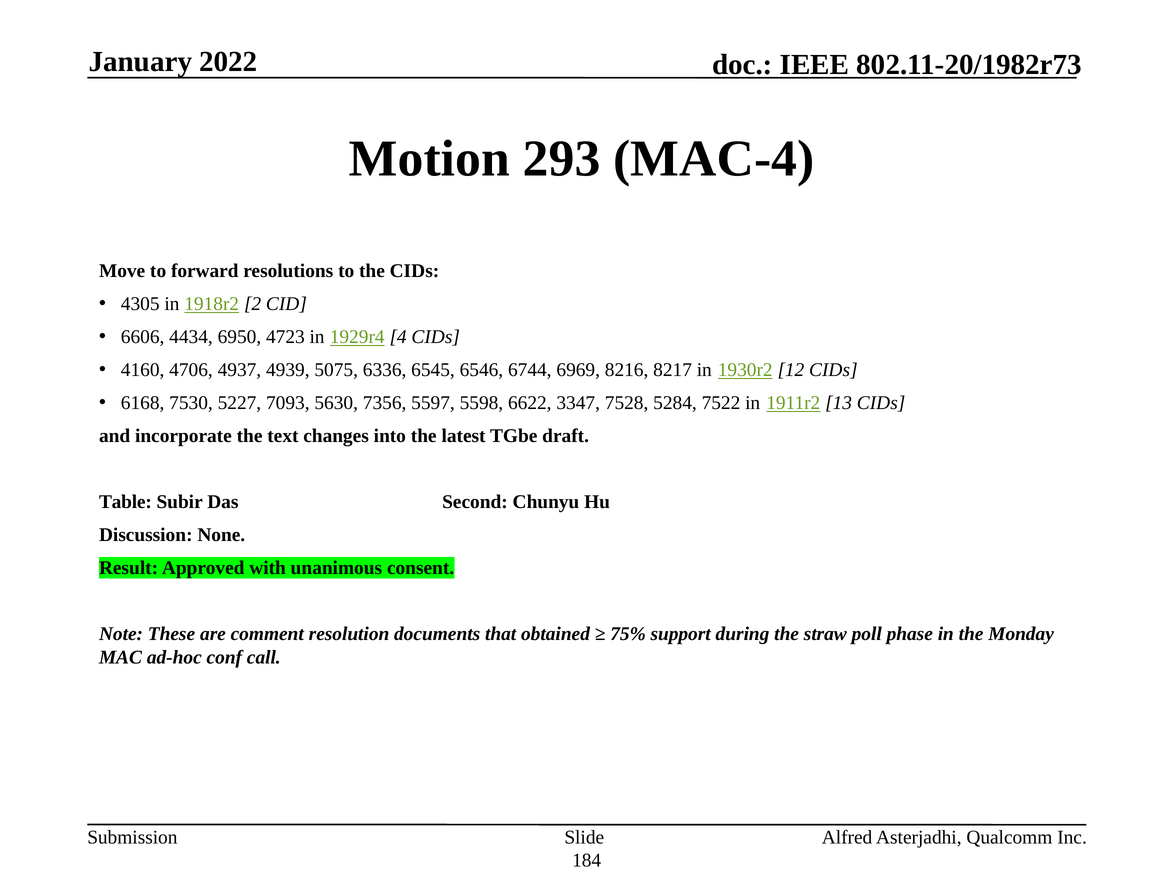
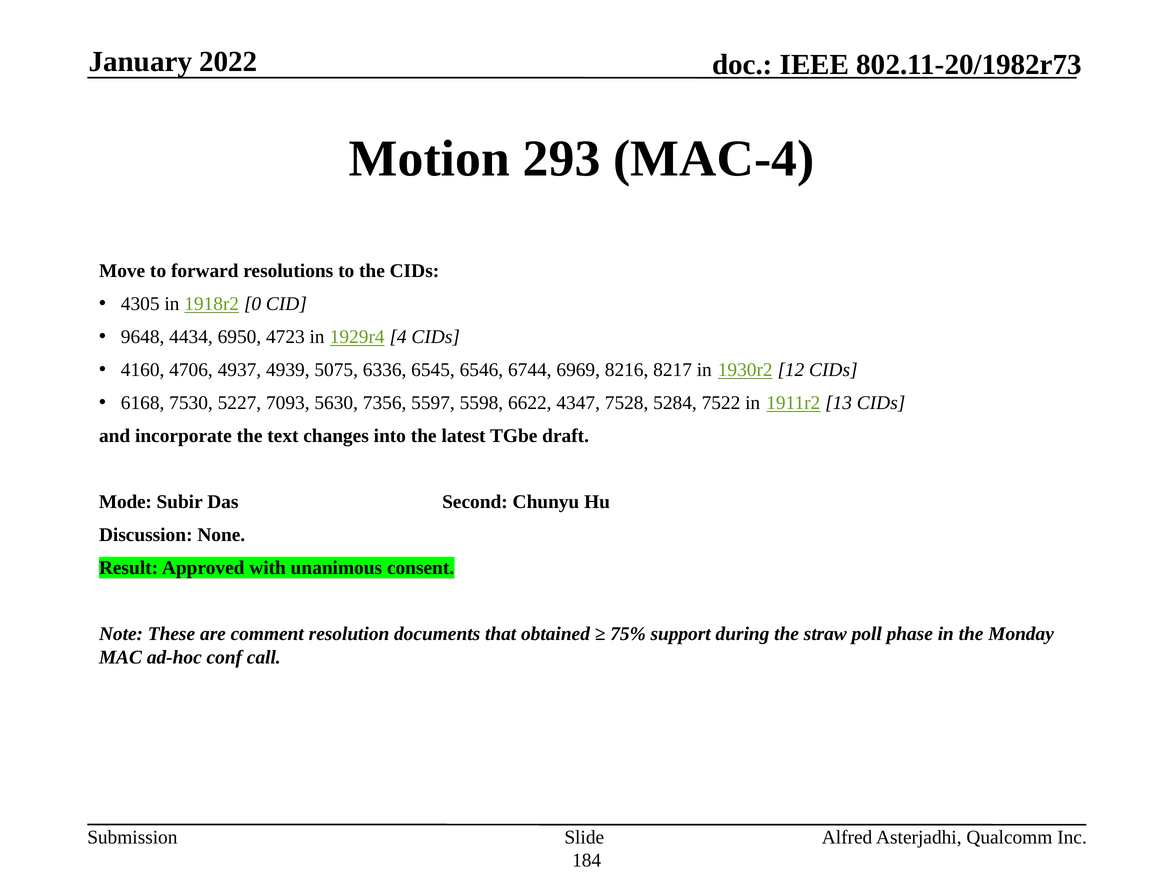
2: 2 -> 0
6606: 6606 -> 9648
3347: 3347 -> 4347
Table: Table -> Mode
